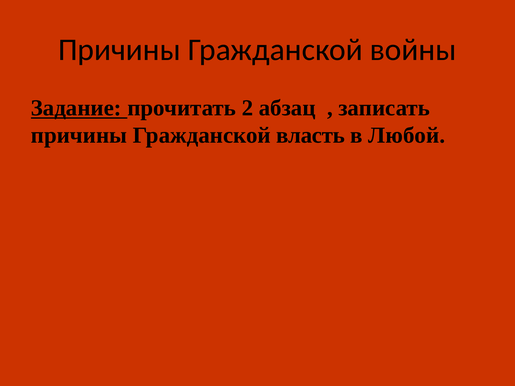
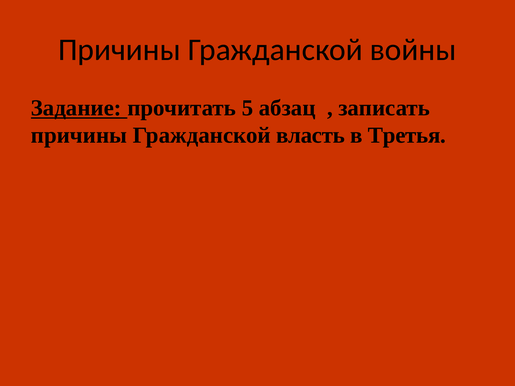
2: 2 -> 5
Любой: Любой -> Третья
